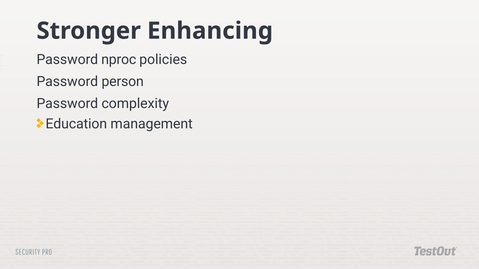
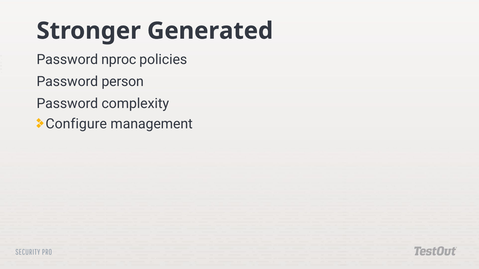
Enhancing: Enhancing -> Generated
Education: Education -> Configure
